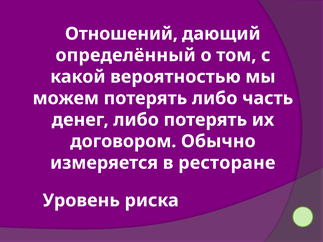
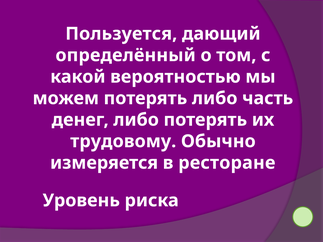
Отношений: Отношений -> Пользуется
договором: договором -> трудовому
